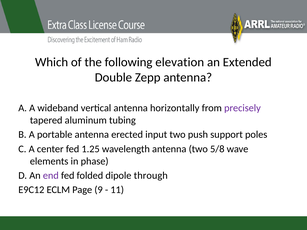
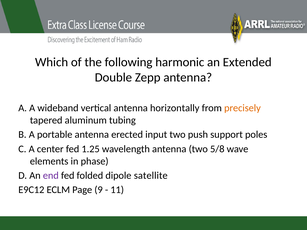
elevation: elevation -> harmonic
precisely colour: purple -> orange
through: through -> satellite
